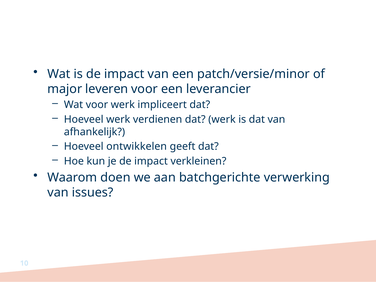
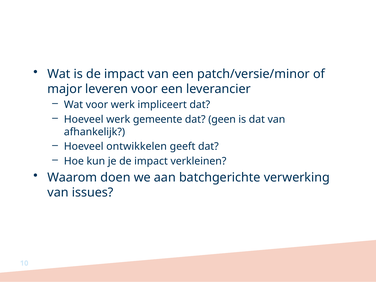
verdienen: verdienen -> gemeente
dat werk: werk -> geen
